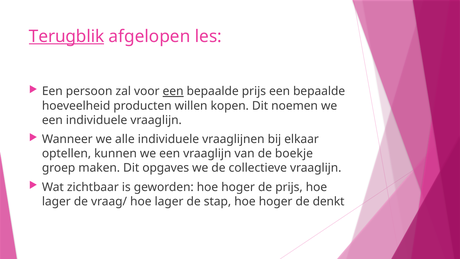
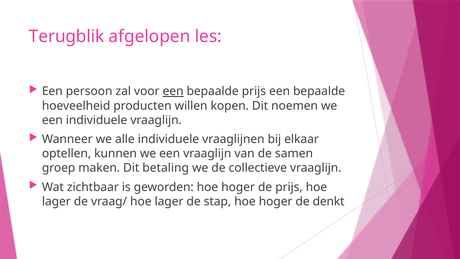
Terugblik underline: present -> none
boekje: boekje -> samen
opgaves: opgaves -> betaling
